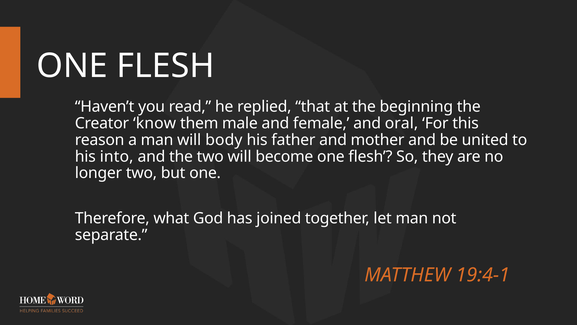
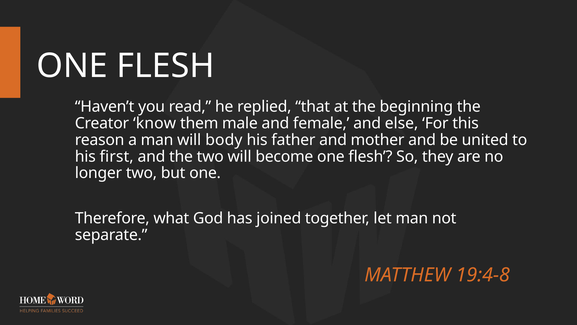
oral: oral -> else
into: into -> first
19:4-1: 19:4-1 -> 19:4-8
